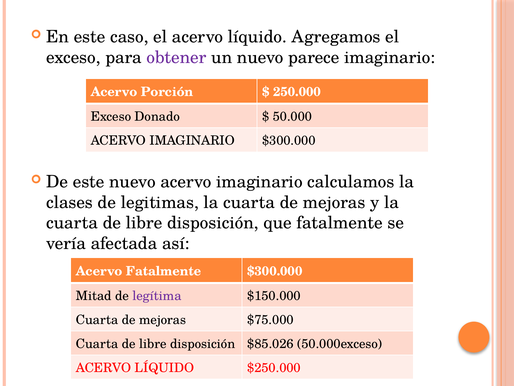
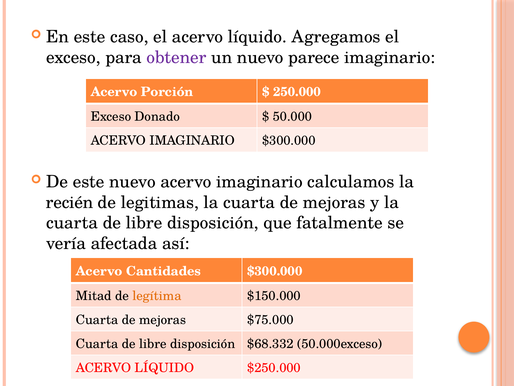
clases: clases -> recién
Acervo Fatalmente: Fatalmente -> Cantidades
legítima colour: purple -> orange
$85.026: $85.026 -> $68.332
